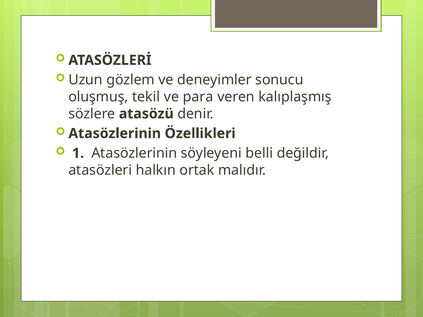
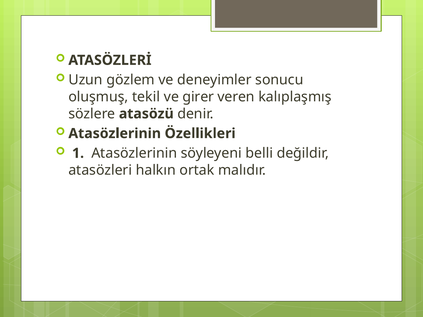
para: para -> girer
